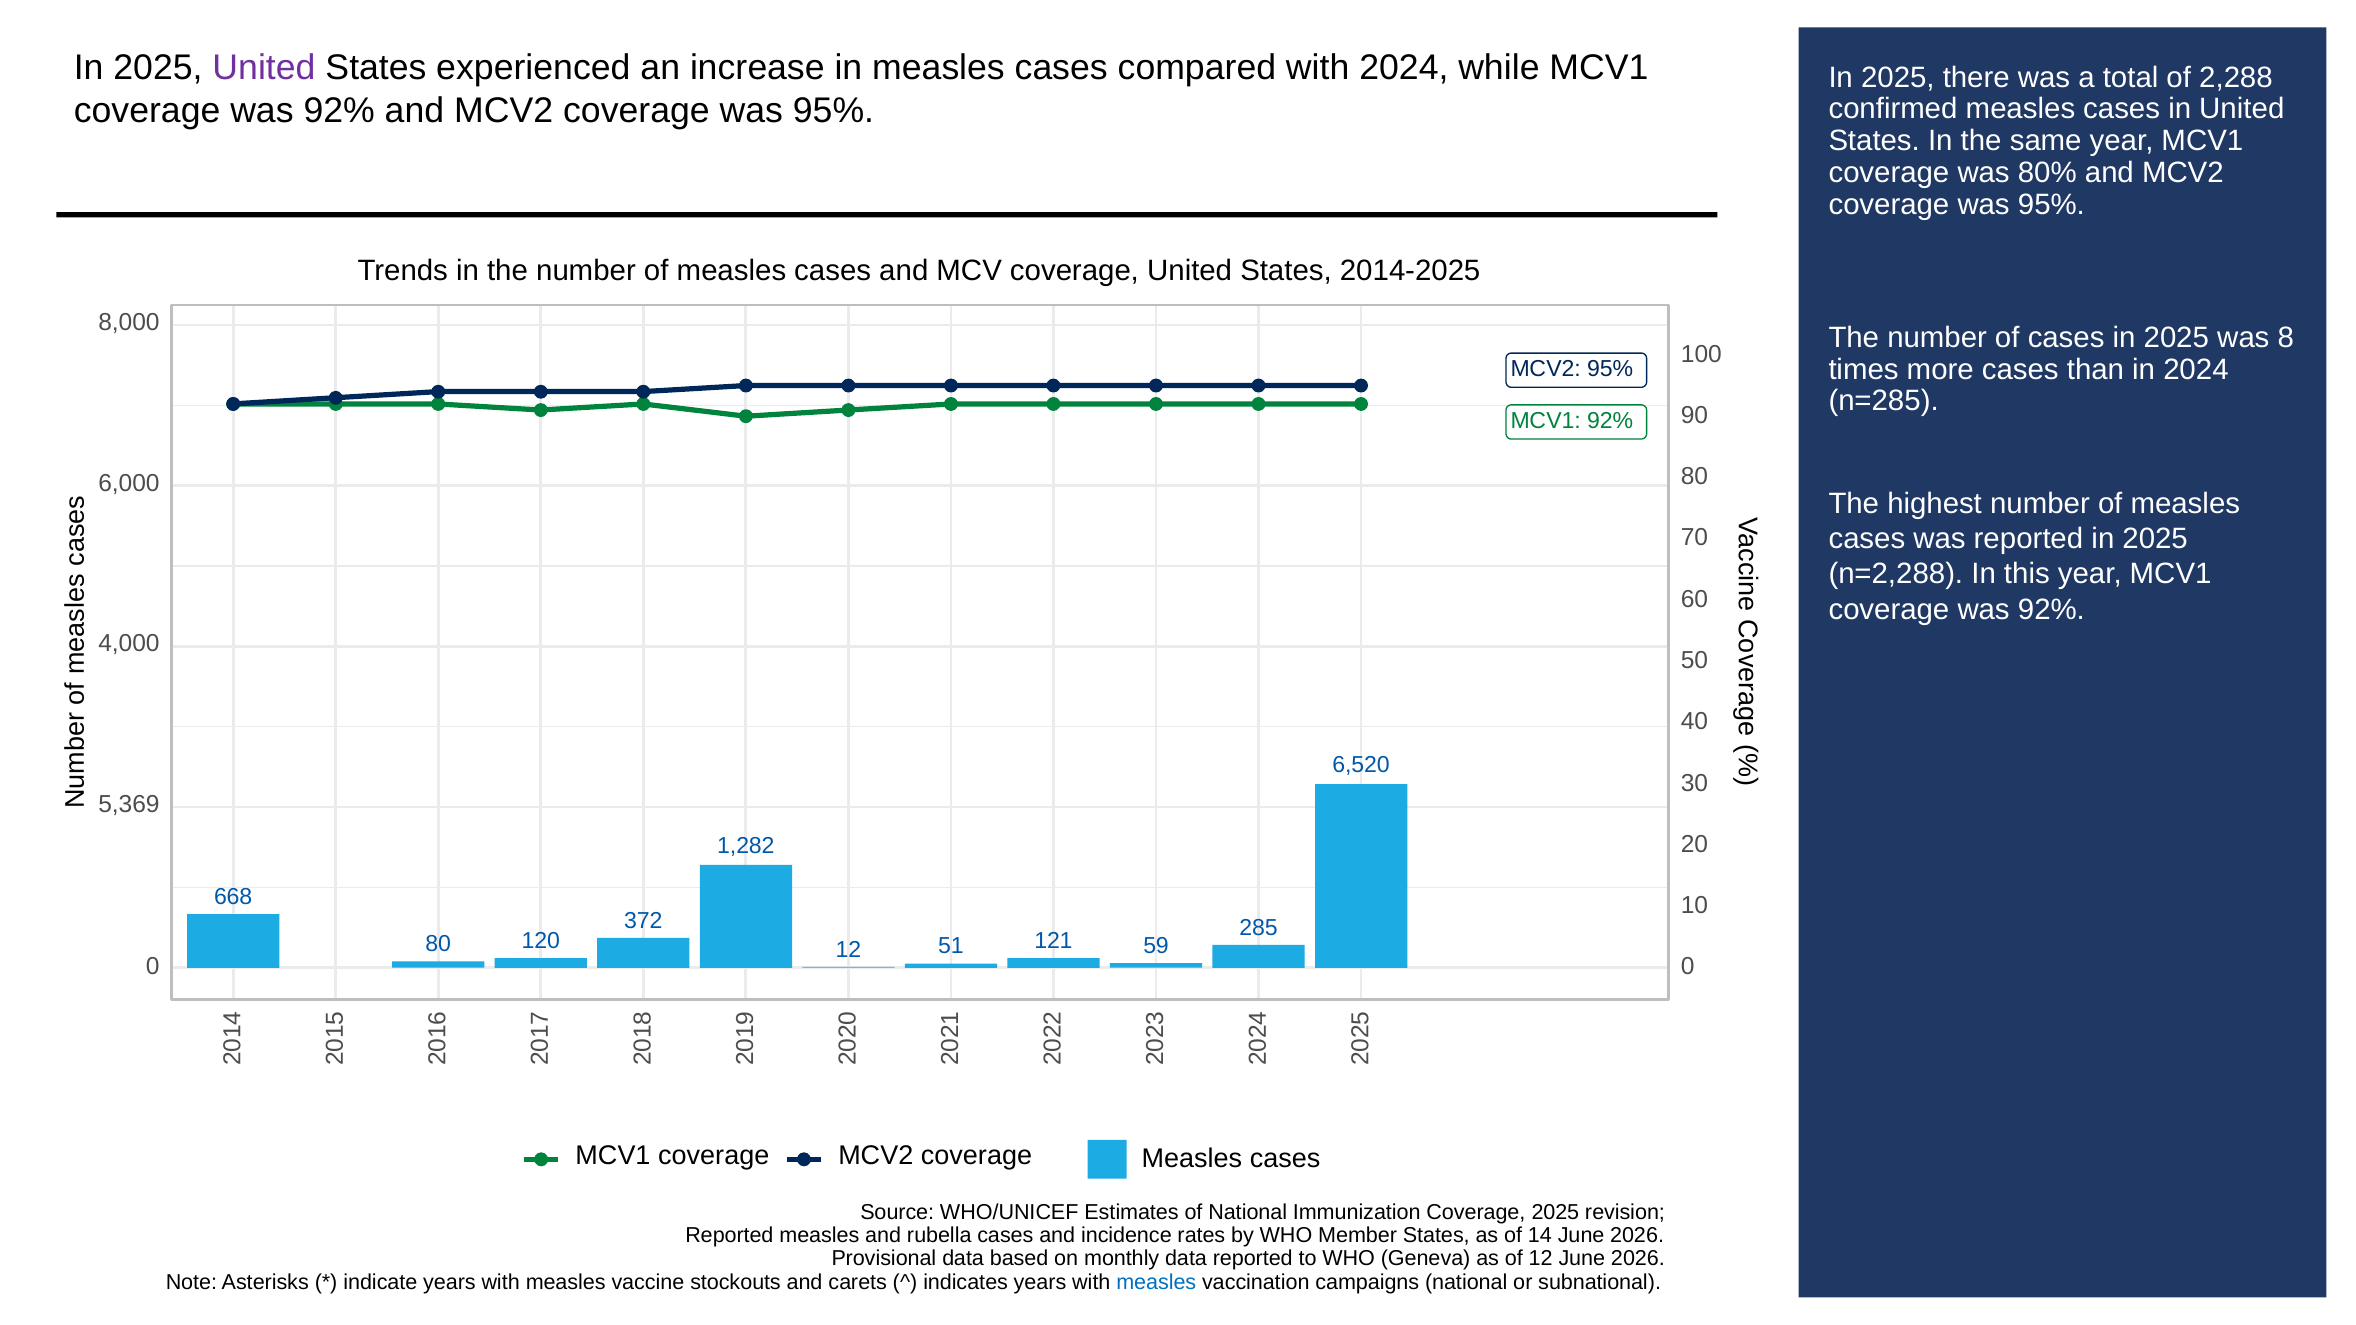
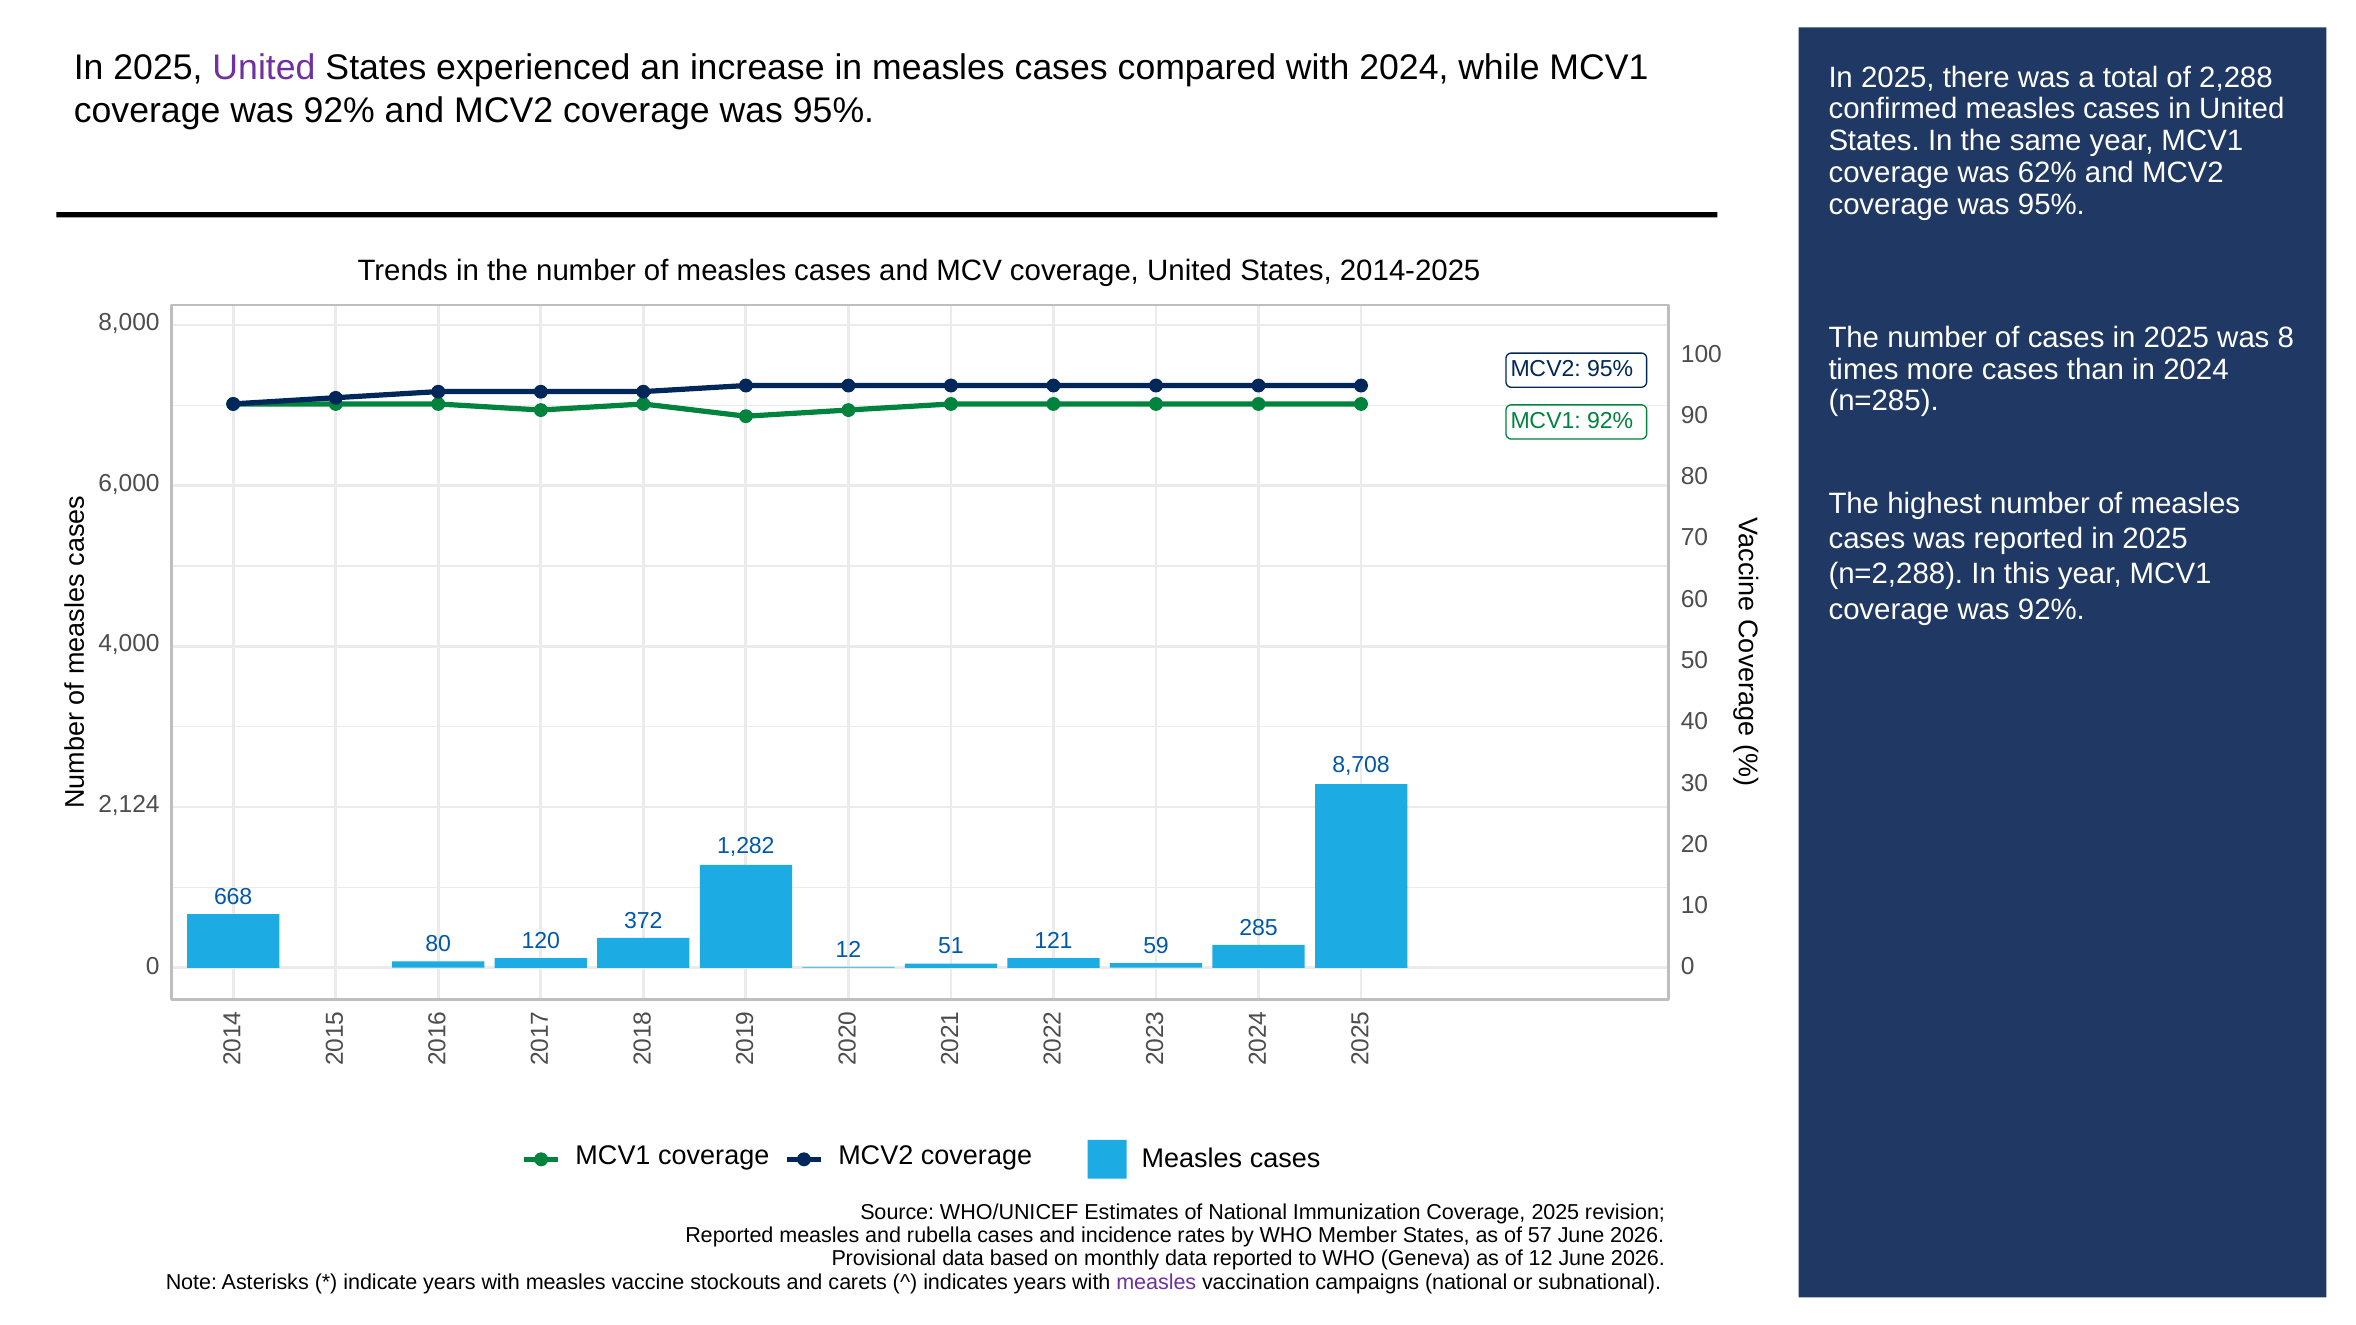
80%: 80% -> 62%
6,520: 6,520 -> 8,708
5,369: 5,369 -> 2,124
14: 14 -> 57
measles at (1156, 1282) colour: blue -> purple
